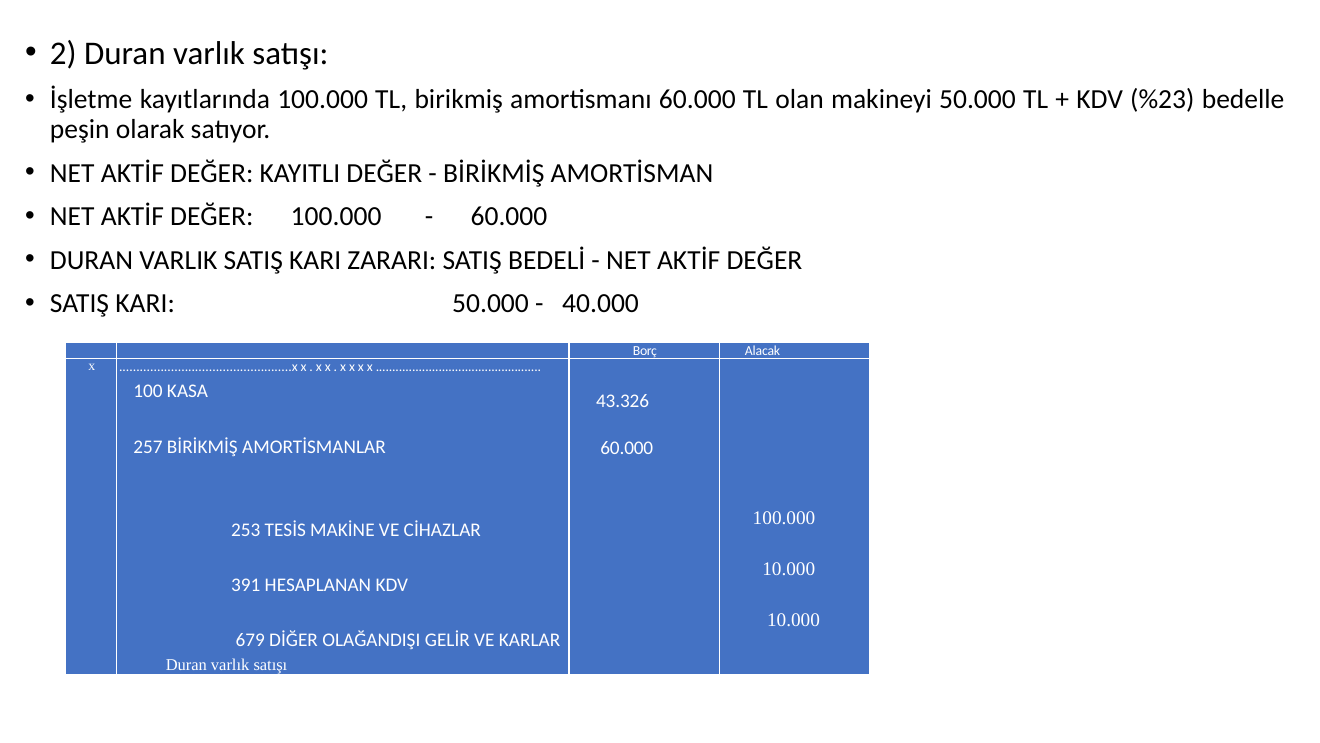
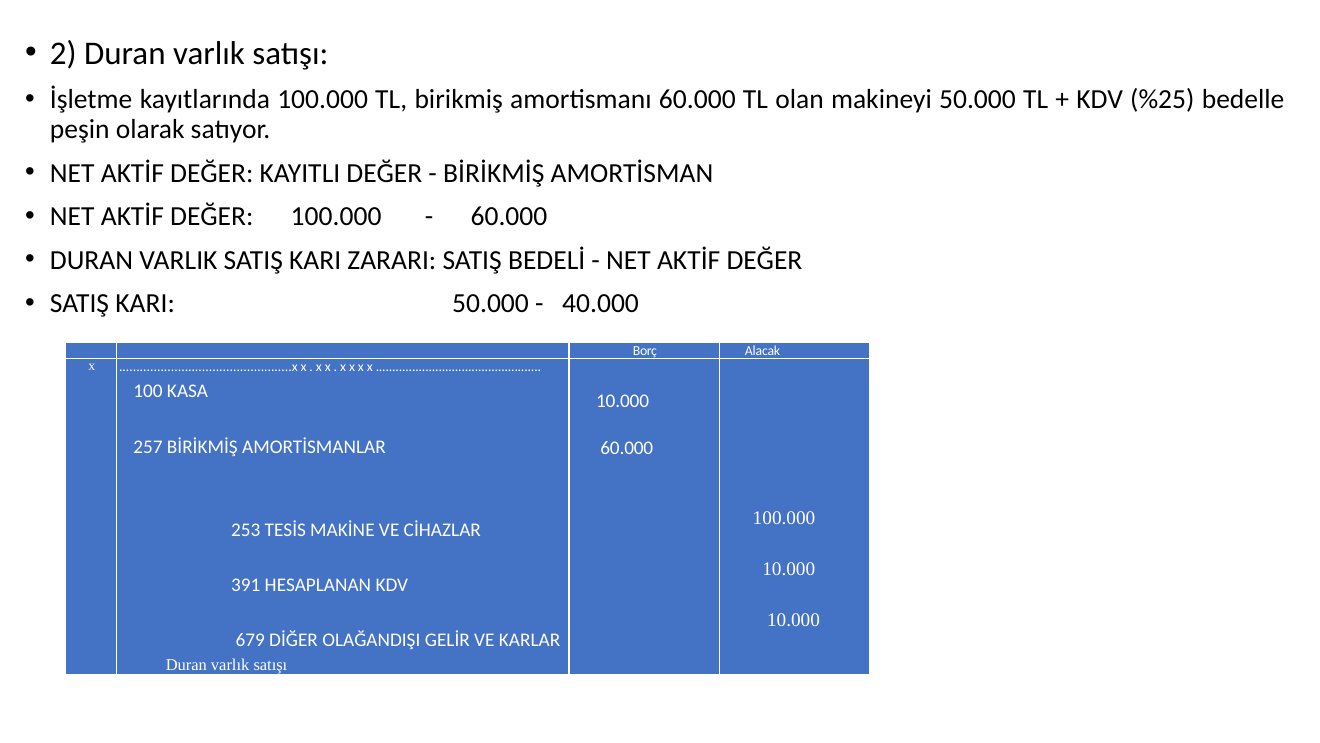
%23: %23 -> %25
43.326 at (623, 401): 43.326 -> 10.000
